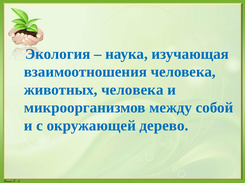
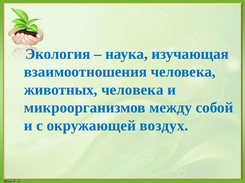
дерево: дерево -> воздух
